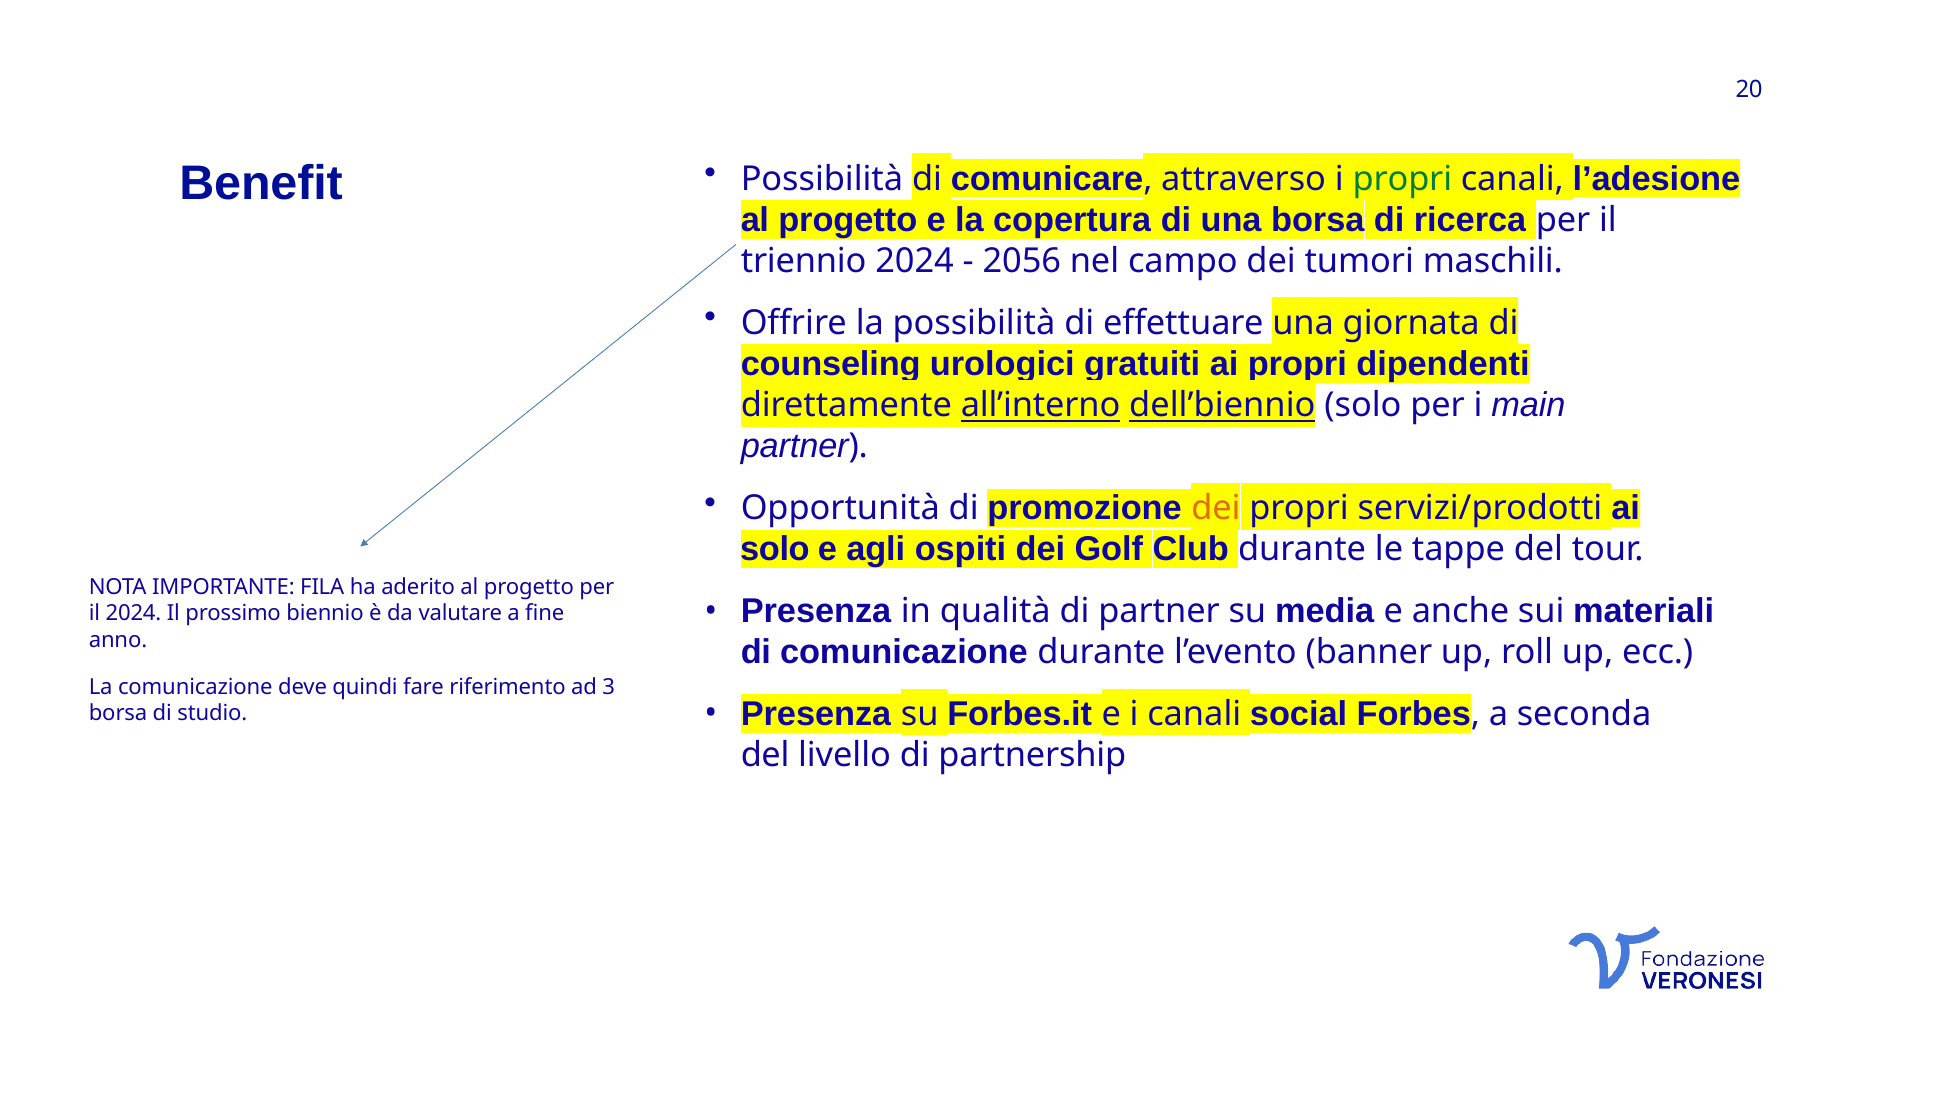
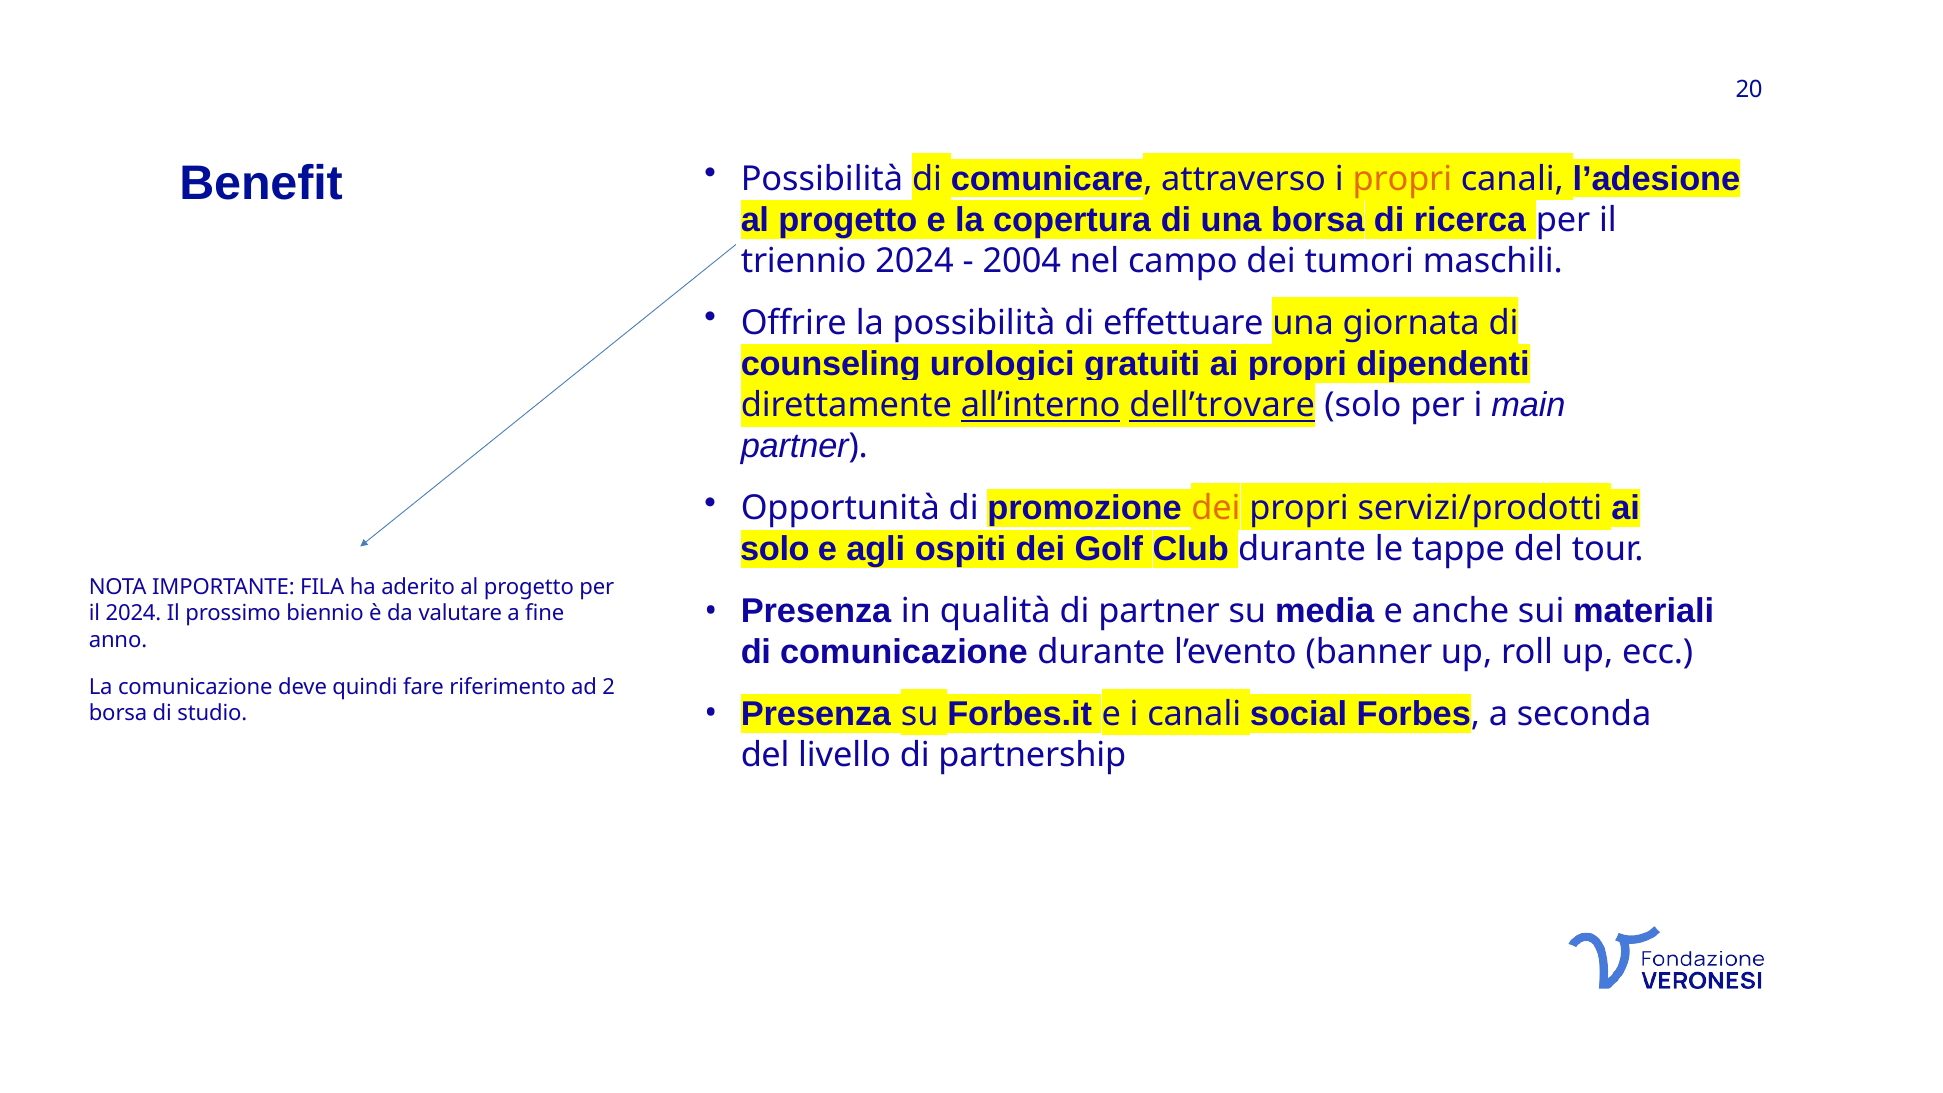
propri at (1402, 179) colour: green -> orange
2056: 2056 -> 2004
dell’biennio: dell’biennio -> dell’trovare
3: 3 -> 2
